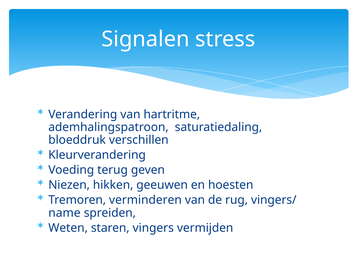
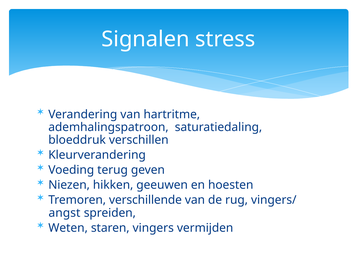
verminderen: verminderen -> verschillende
name: name -> angst
